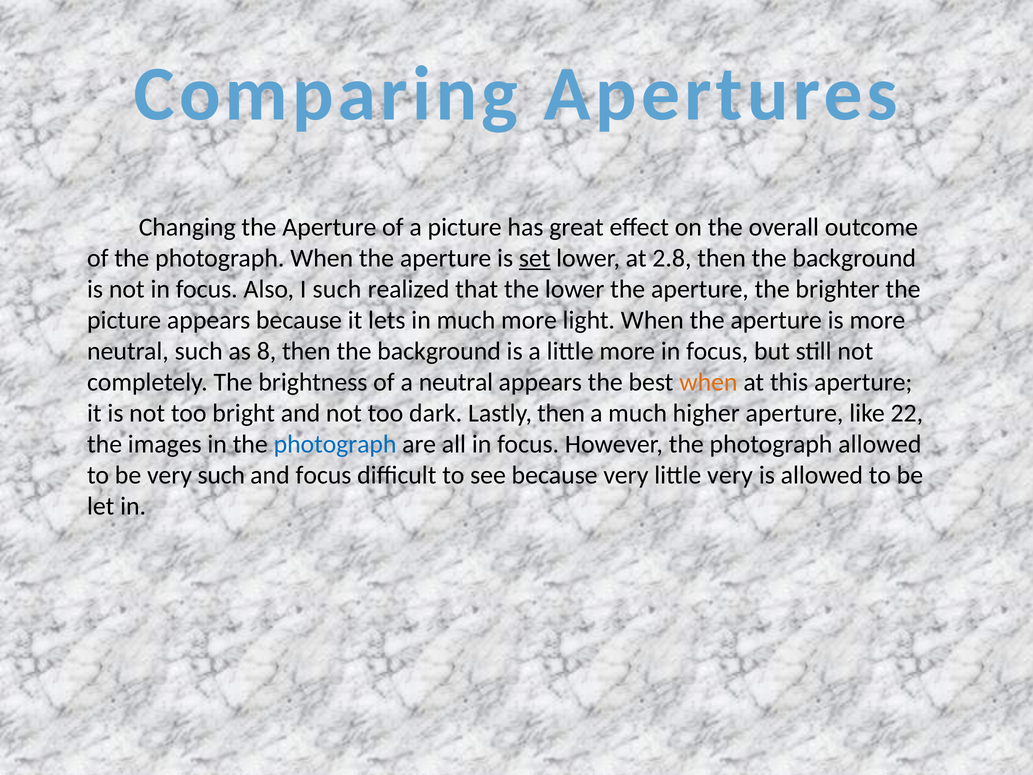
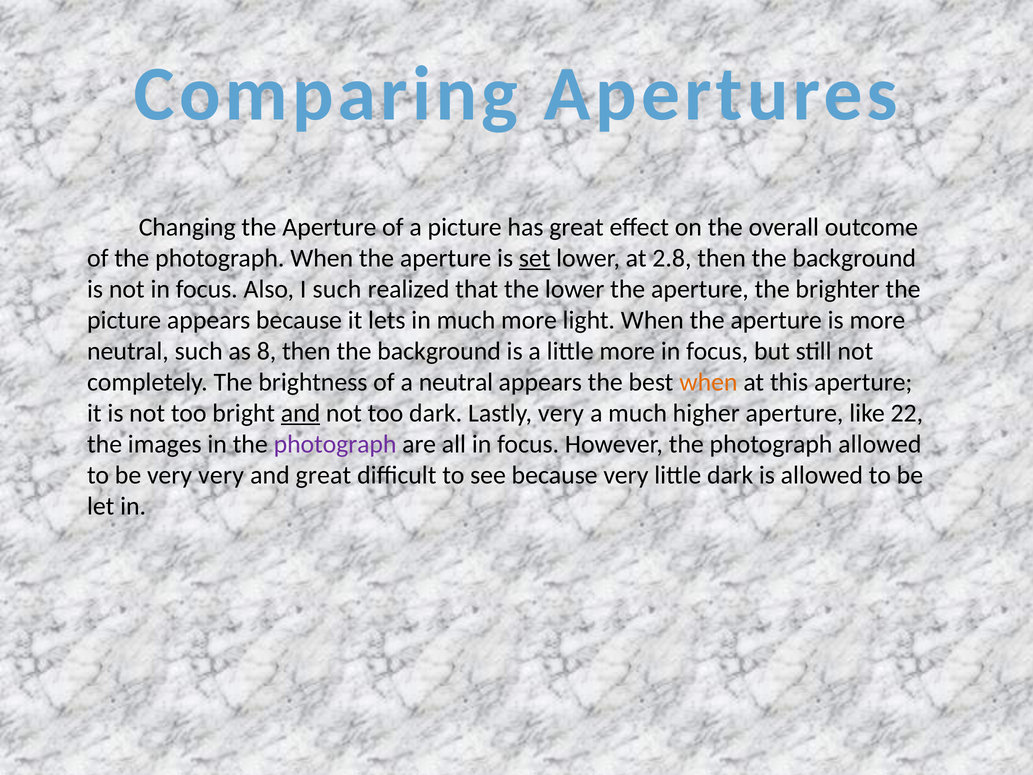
and at (301, 413) underline: none -> present
Lastly then: then -> very
photograph at (335, 444) colour: blue -> purple
very such: such -> very
and focus: focus -> great
little very: very -> dark
